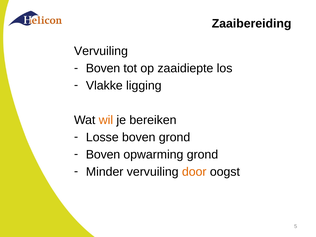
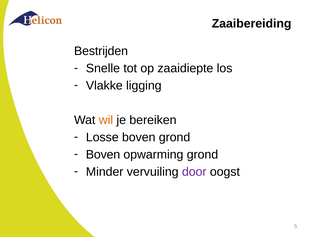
Vervuiling at (101, 51): Vervuiling -> Bestrijden
Boven at (103, 68): Boven -> Snelle
door colour: orange -> purple
